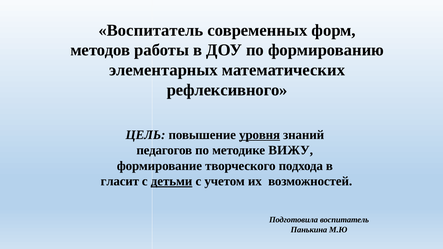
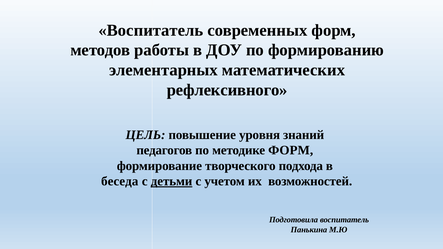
уровня underline: present -> none
методике ВИЖУ: ВИЖУ -> ФОРМ
гласит: гласит -> беседа
